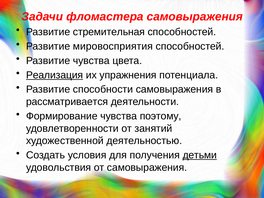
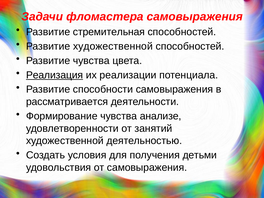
Развитие мировосприятия: мировосприятия -> художественной
упражнения: упражнения -> реализации
поэтому: поэтому -> анализе
детьми underline: present -> none
